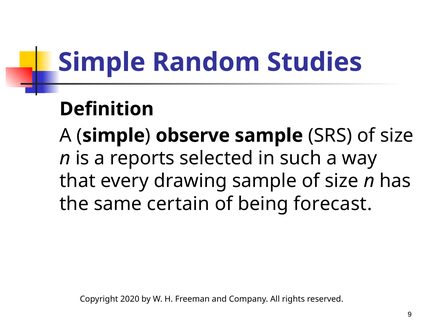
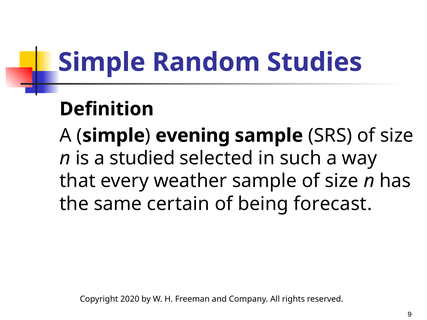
observe: observe -> evening
reports: reports -> studied
drawing: drawing -> weather
